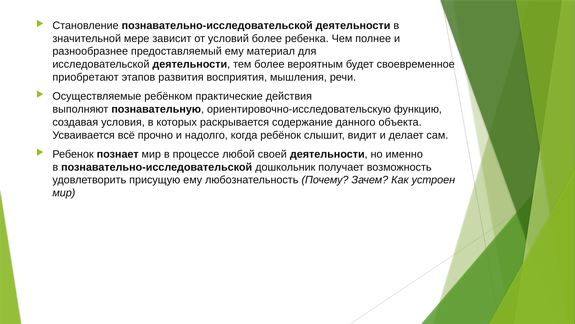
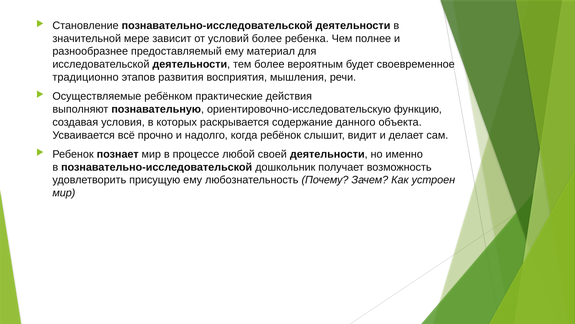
приобретают: приобретают -> традиционно
